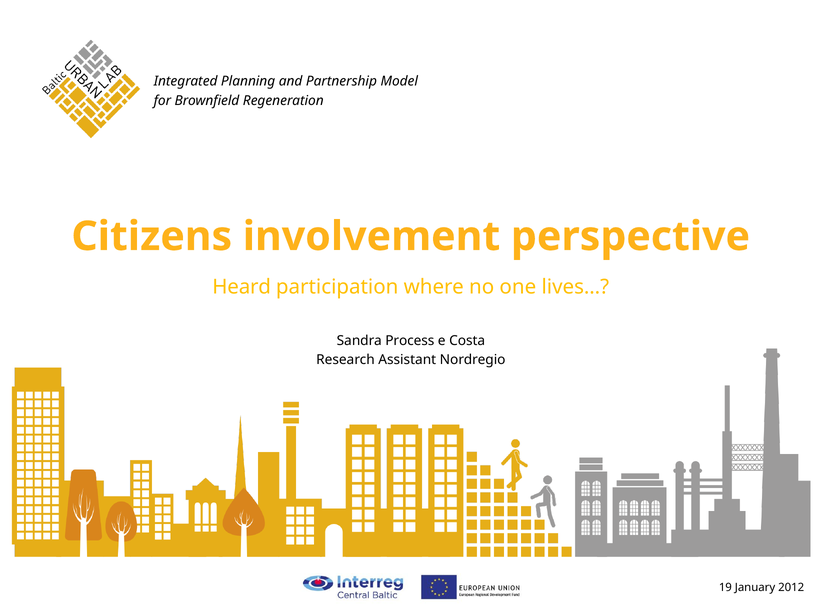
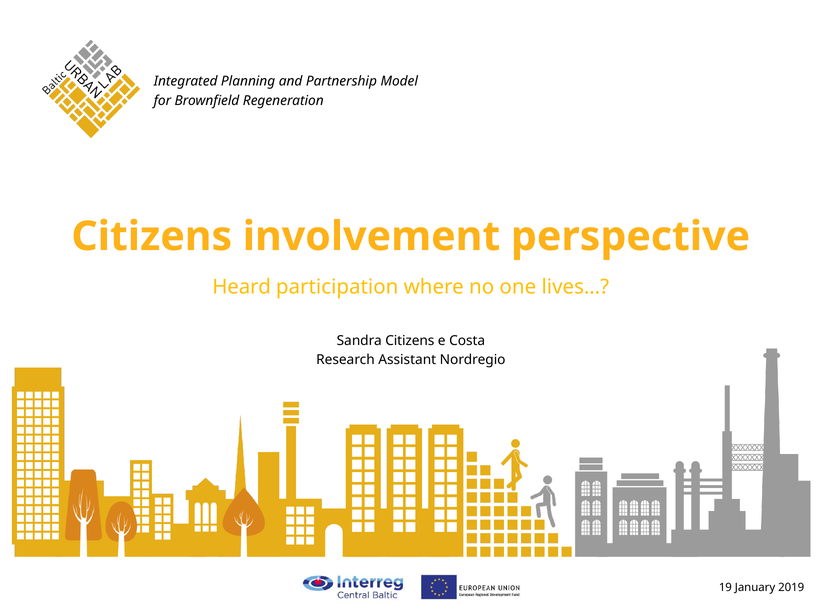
Sandra Process: Process -> Citizens
2012: 2012 -> 2019
